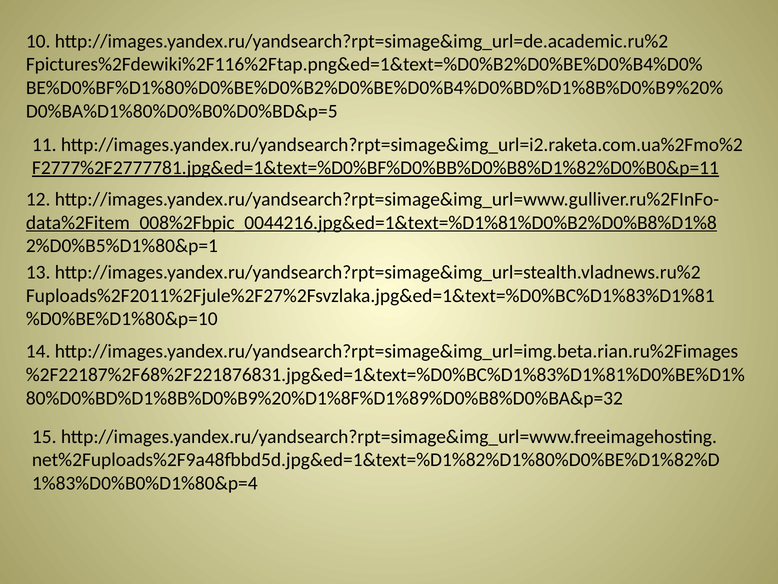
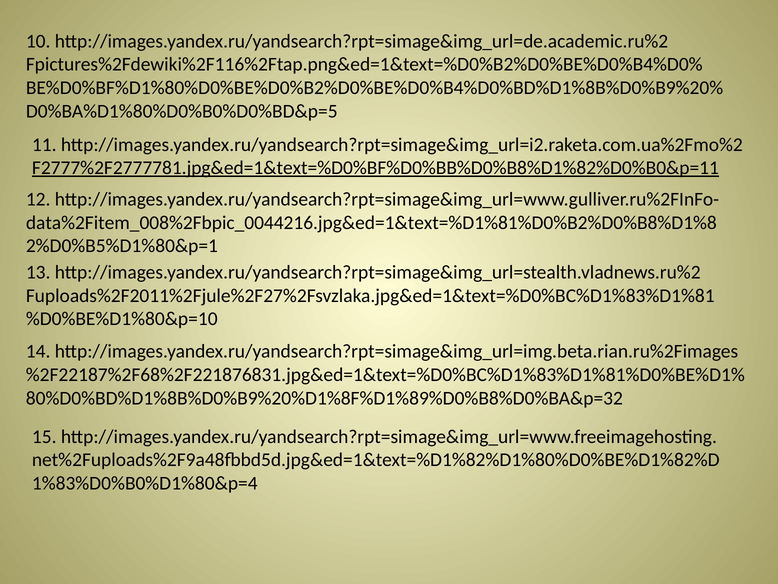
data%2Fitem_008%2Fbpic_0044216.jpg&ed=1&text=%D1%81%D0%B2%D0%B8%D1%8 underline: present -> none
